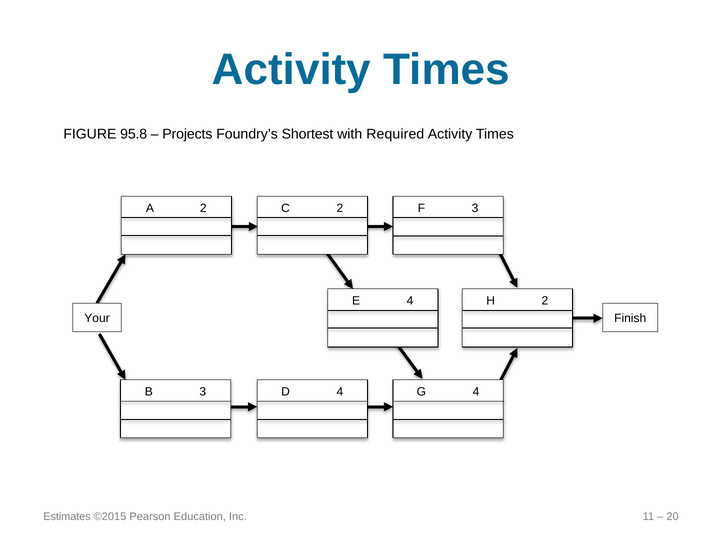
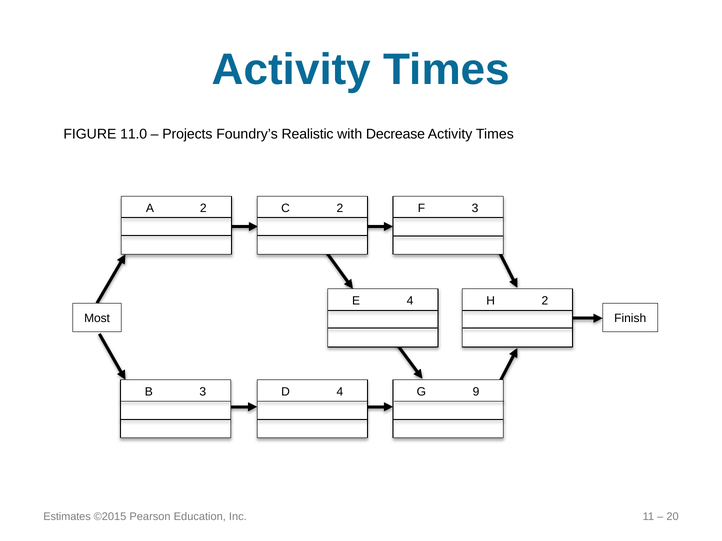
95.8: 95.8 -> 11.0
Shortest: Shortest -> Realistic
Required: Required -> Decrease
Your: Your -> Most
G 4: 4 -> 9
